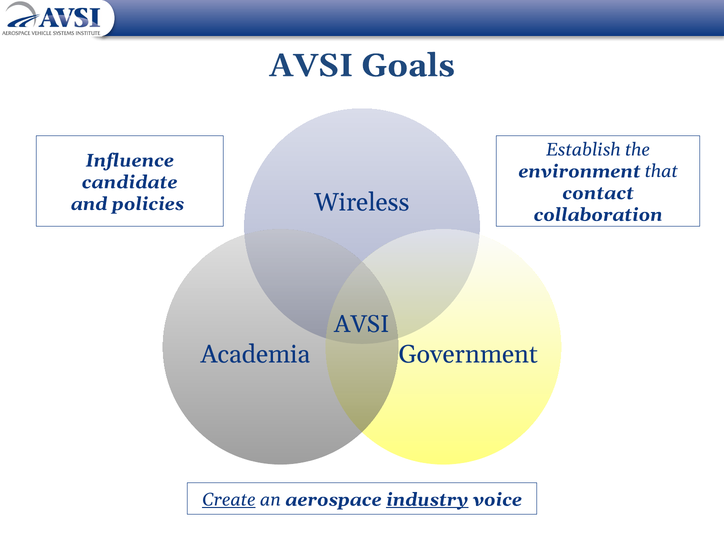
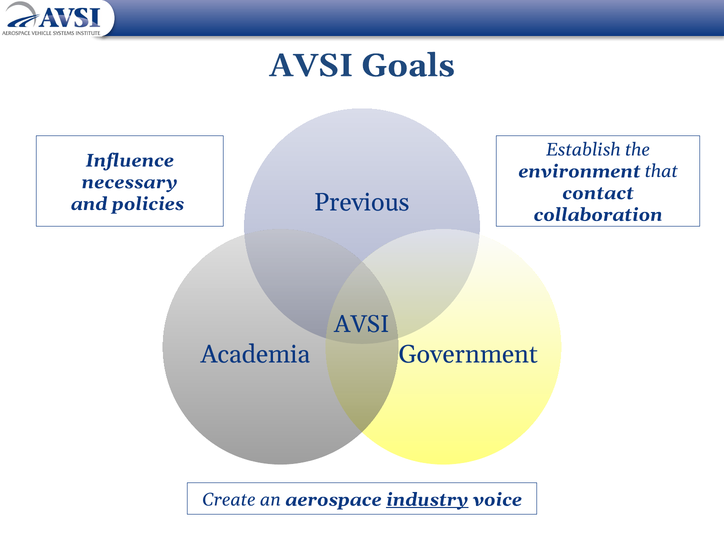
candidate: candidate -> necessary
Wireless: Wireless -> Previous
Create underline: present -> none
